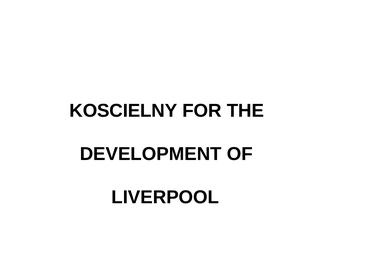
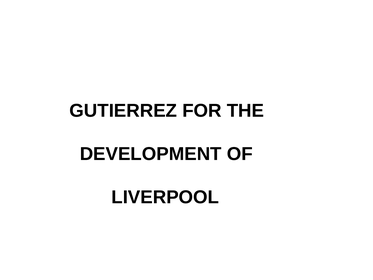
KOSCIELNY: KOSCIELNY -> GUTIERREZ
